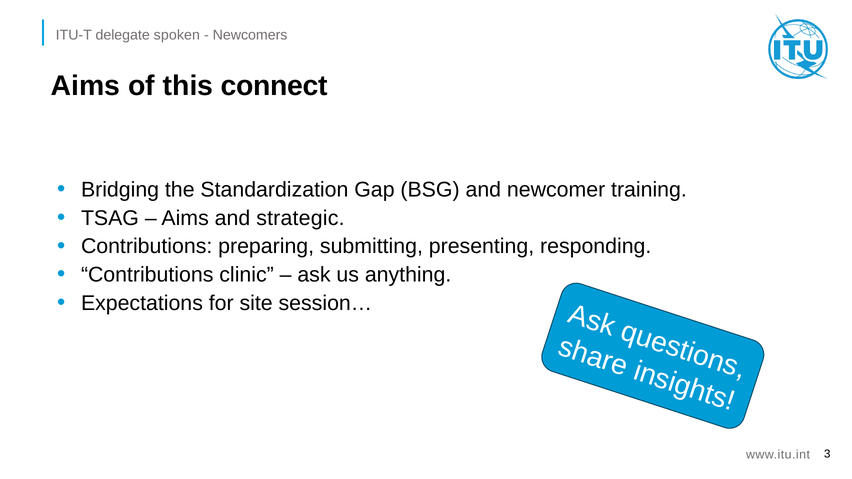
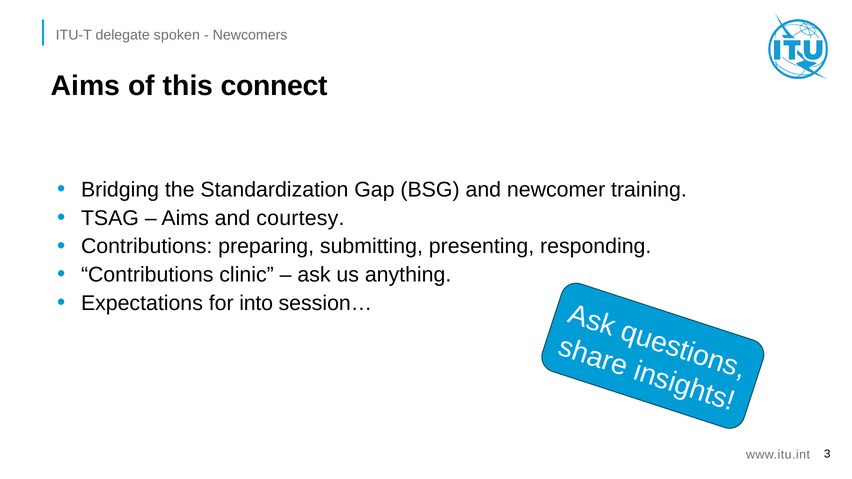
strategic: strategic -> courtesy
site: site -> into
